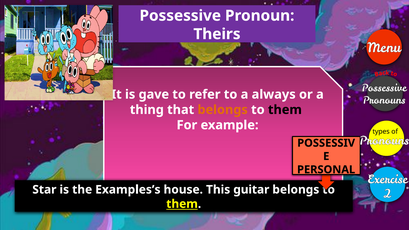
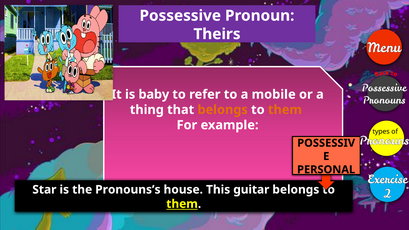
gave: gave -> baby
always: always -> mobile
them at (285, 110) colour: black -> orange
Examples’s: Examples’s -> Pronouns’s
